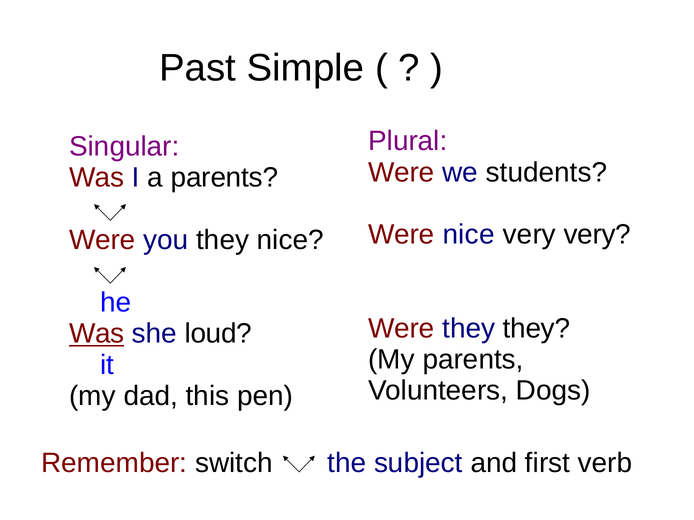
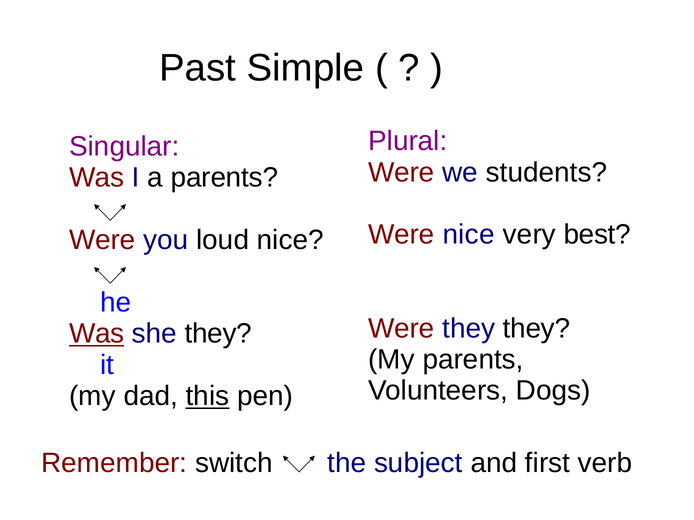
very very: very -> best
you they: they -> loud
she loud: loud -> they
this underline: none -> present
